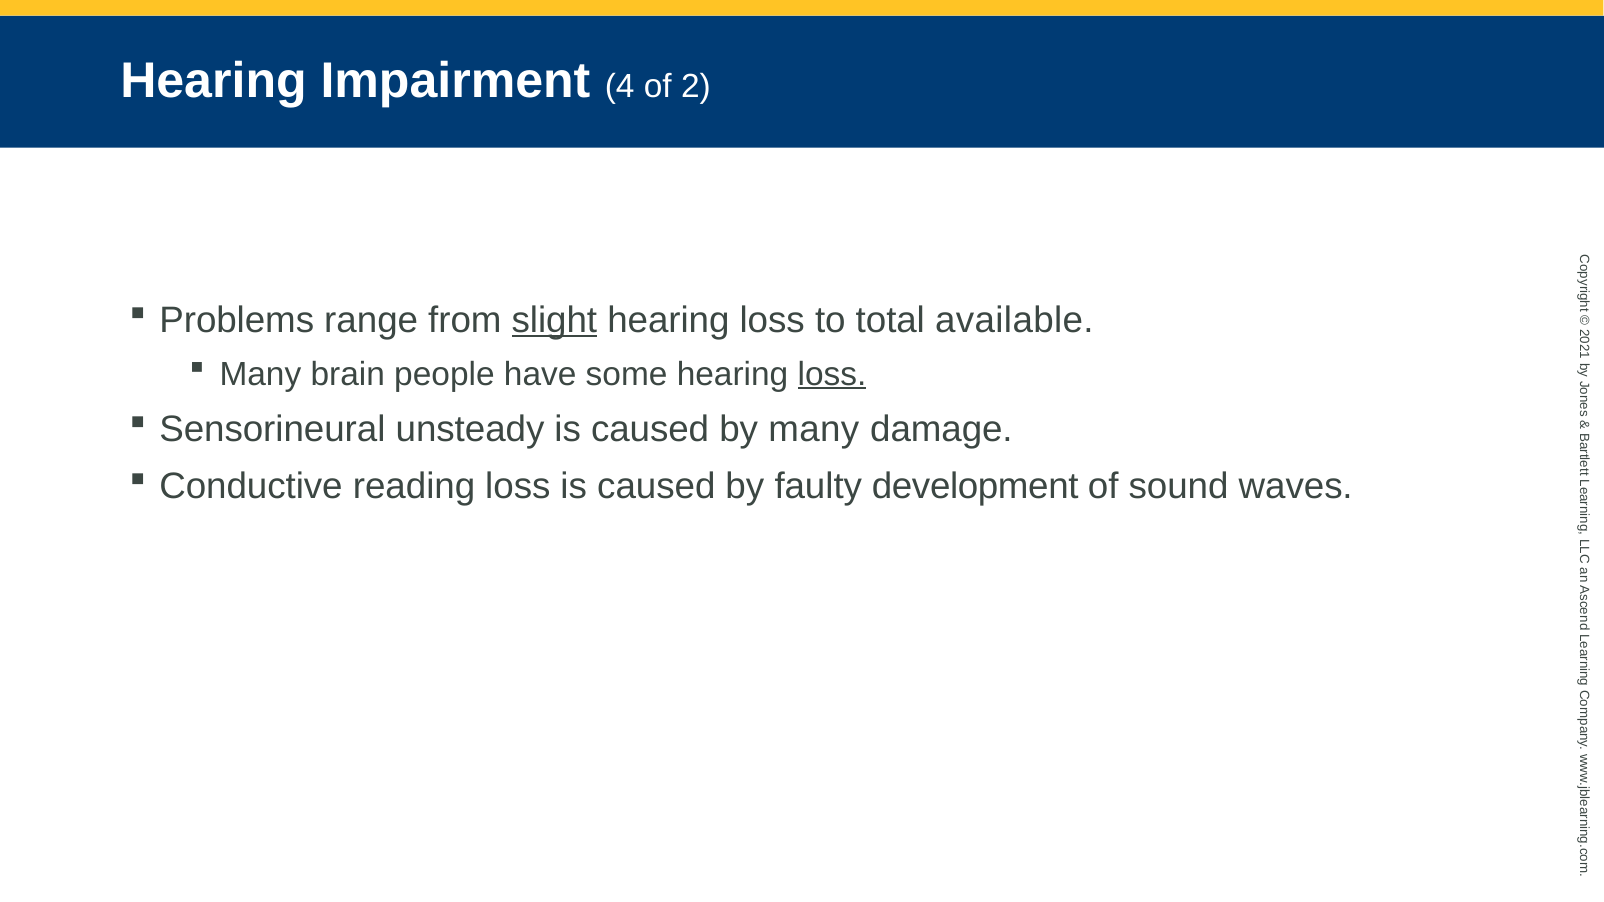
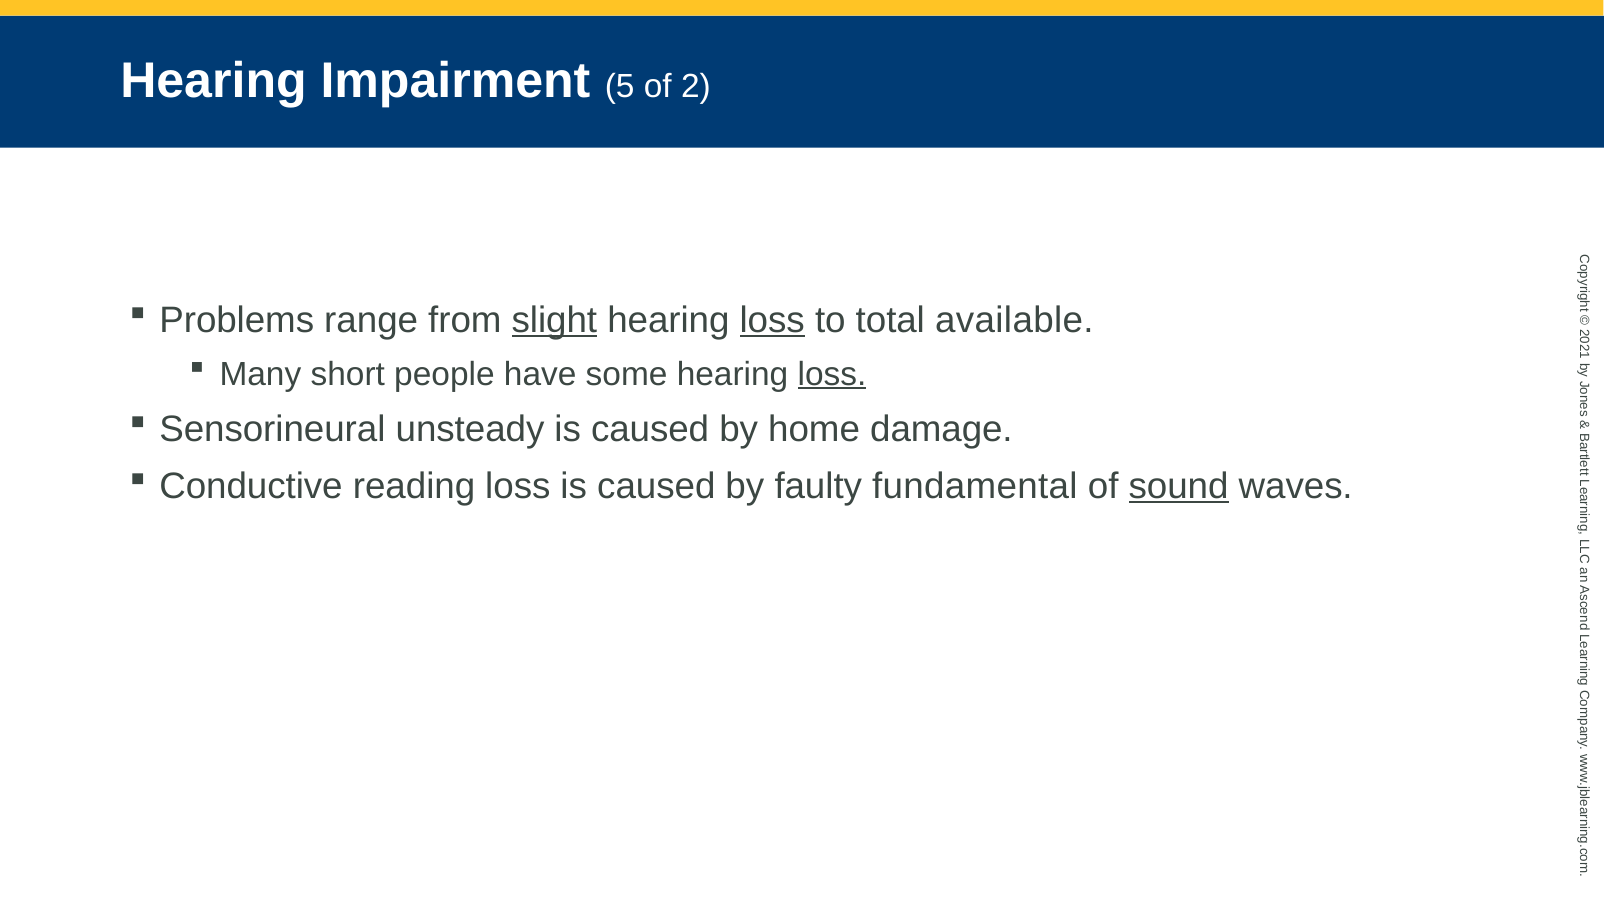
4: 4 -> 5
loss at (772, 321) underline: none -> present
brain: brain -> short
by many: many -> home
development: development -> fundamental
sound underline: none -> present
